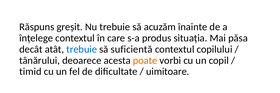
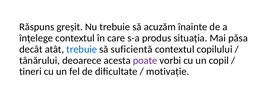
poate colour: orange -> purple
timid: timid -> tineri
uimitoare: uimitoare -> motivație
